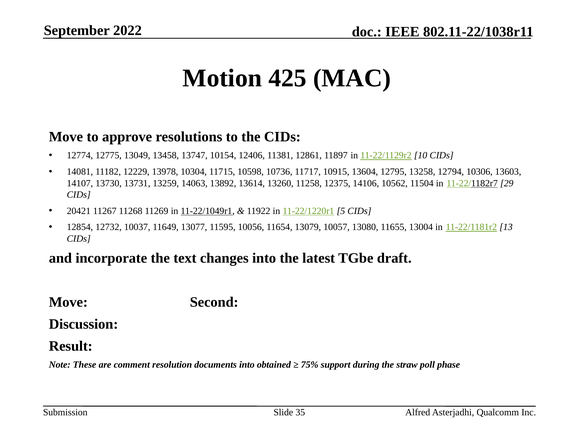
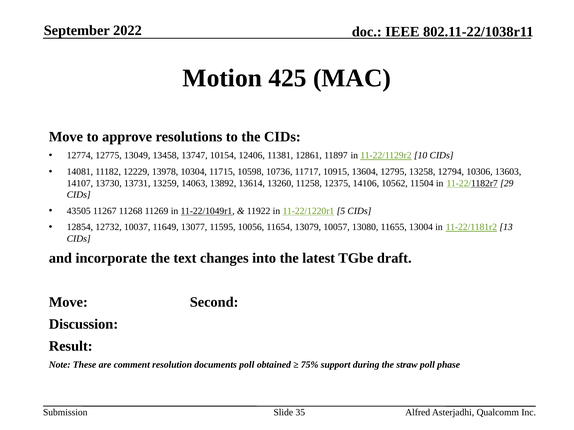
20421: 20421 -> 43505
documents into: into -> poll
